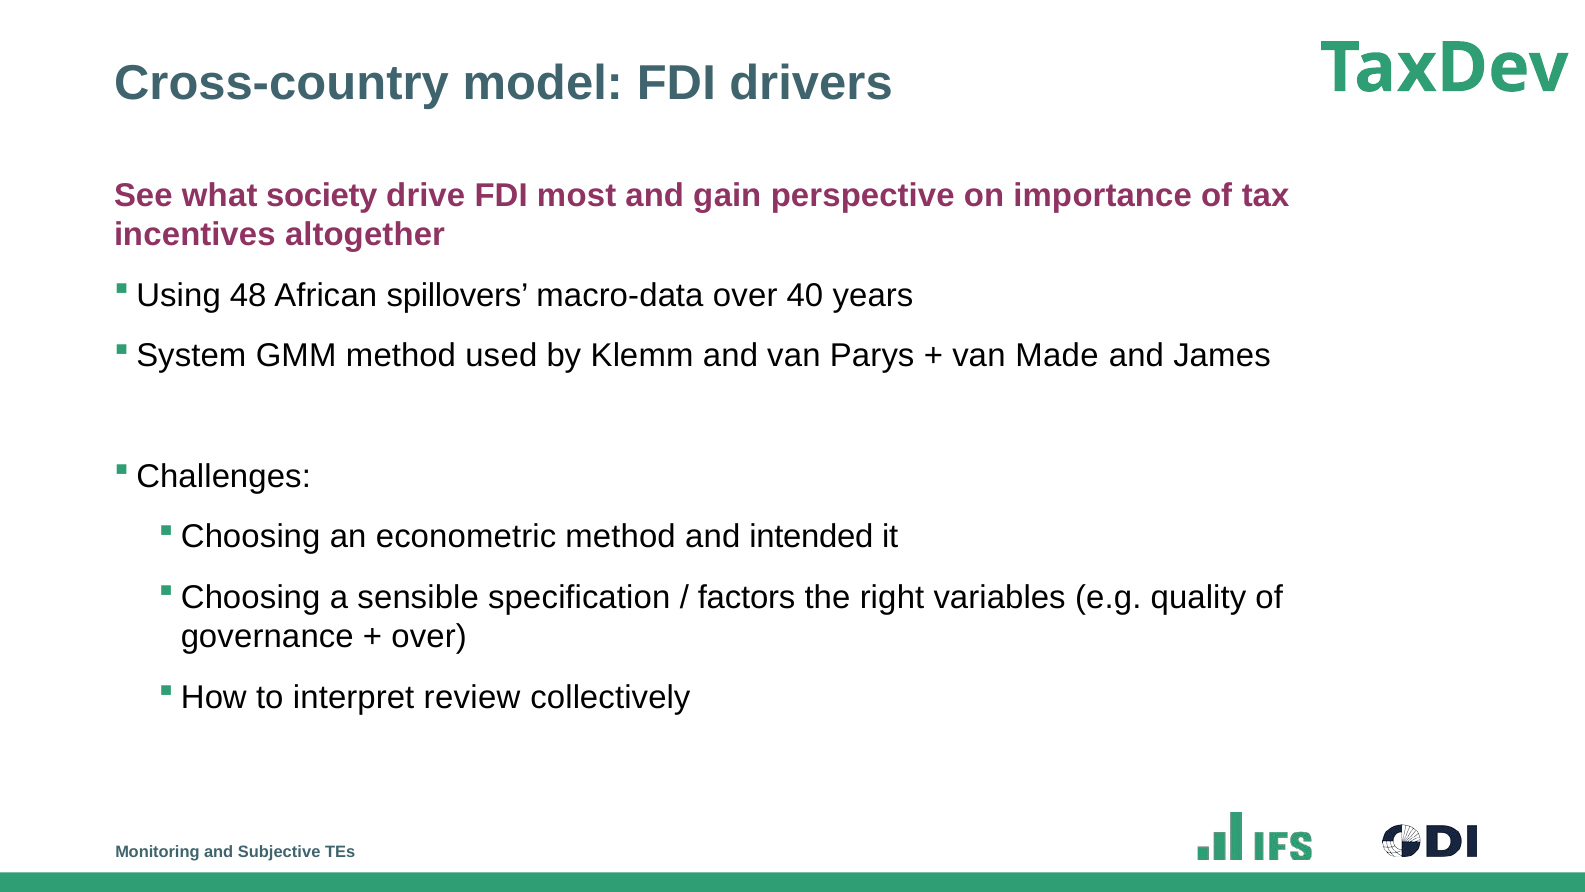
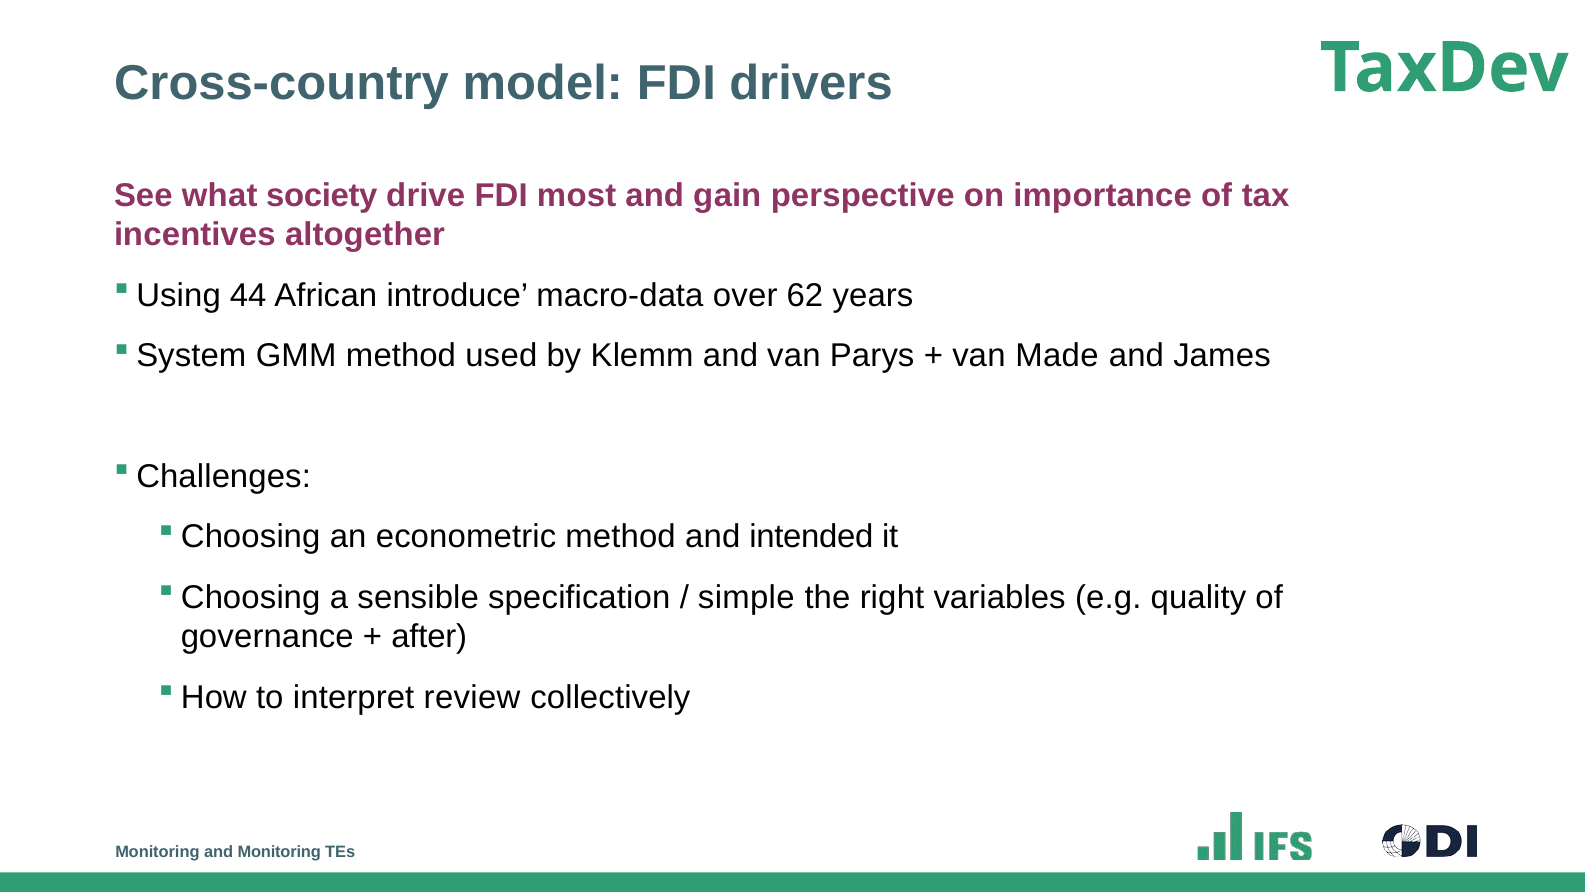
48: 48 -> 44
spillovers: spillovers -> introduce
40: 40 -> 62
factors: factors -> simple
over at (429, 637): over -> after
and Subjective: Subjective -> Monitoring
